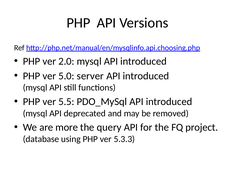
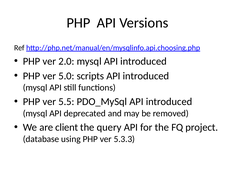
server: server -> scripts
more: more -> client
